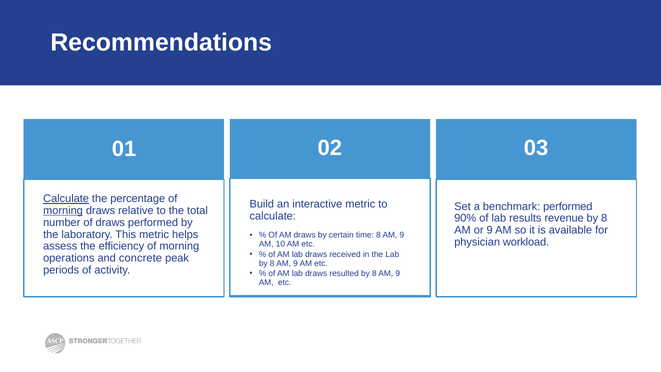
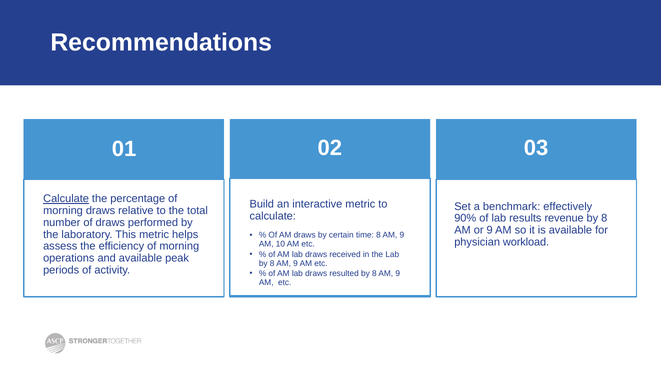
benchmark performed: performed -> effectively
morning at (63, 210) underline: present -> none
and concrete: concrete -> available
